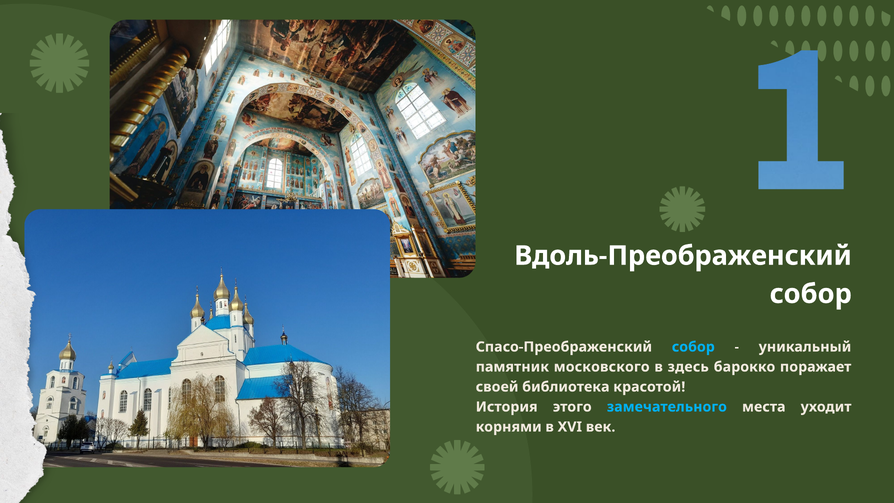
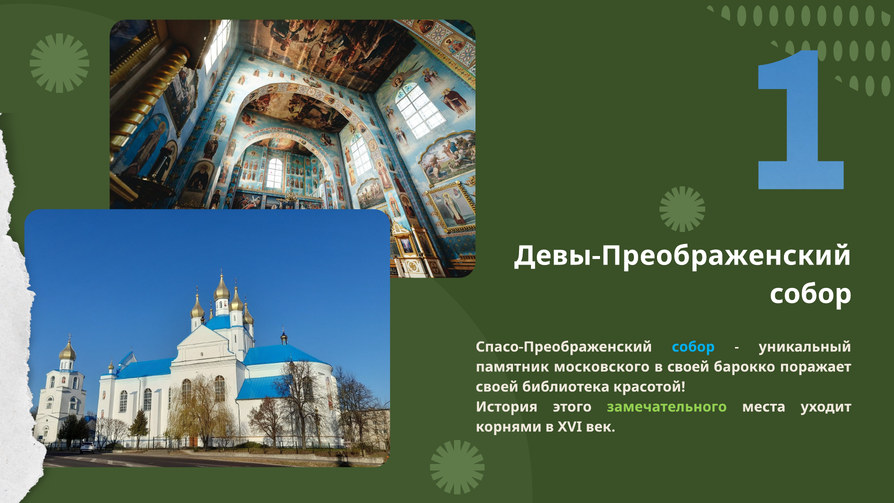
Вдоль-Преображенский: Вдоль-Преображенский -> Девы-Преображенский
в здесь: здесь -> своей
замечательного colour: light blue -> light green
